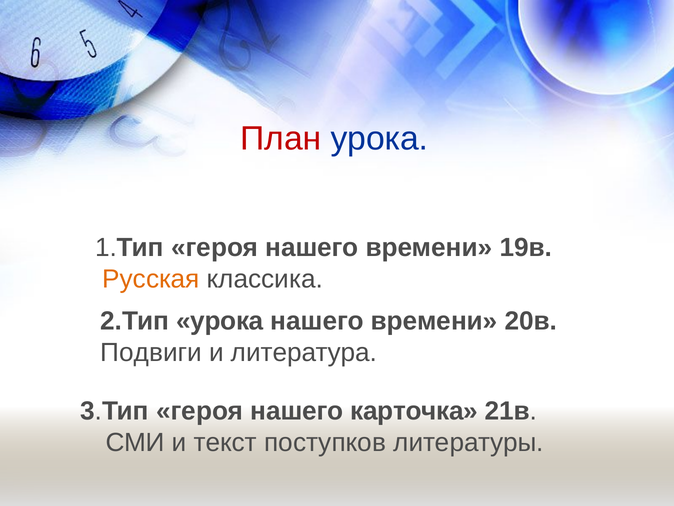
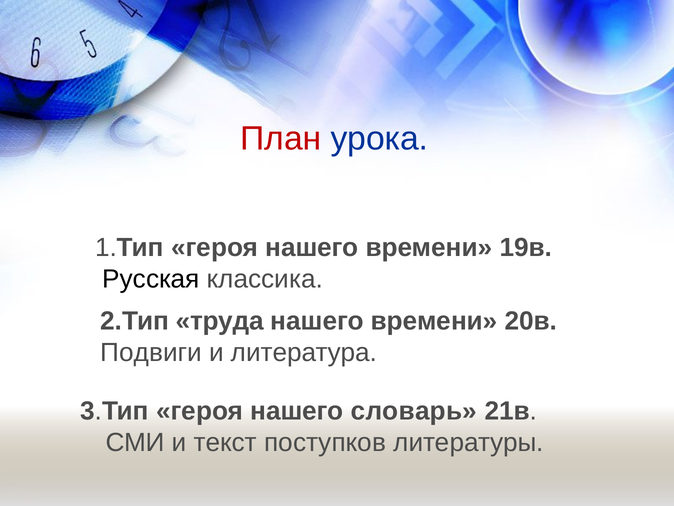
Русская colour: orange -> black
2.Тип урока: урока -> труда
карточка: карточка -> словарь
